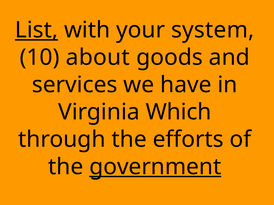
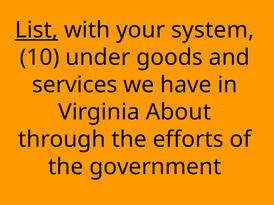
about: about -> under
Which: Which -> About
government underline: present -> none
